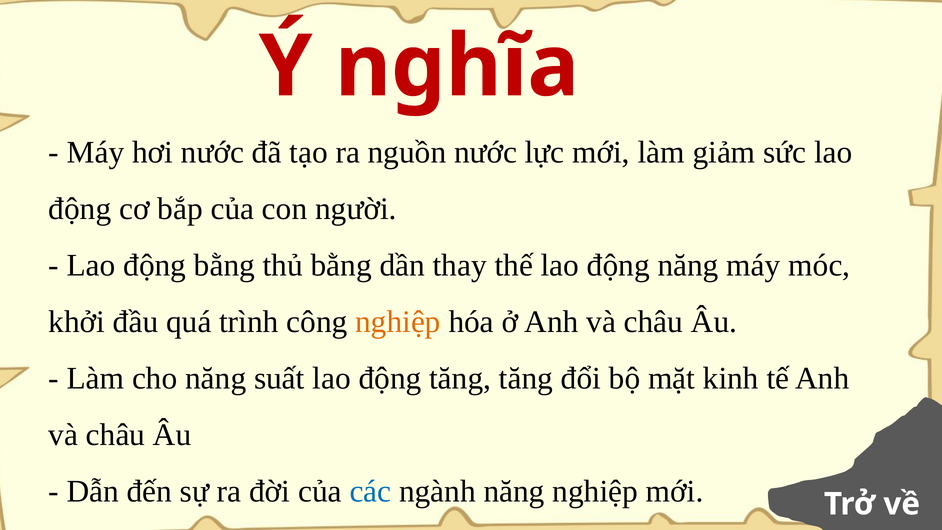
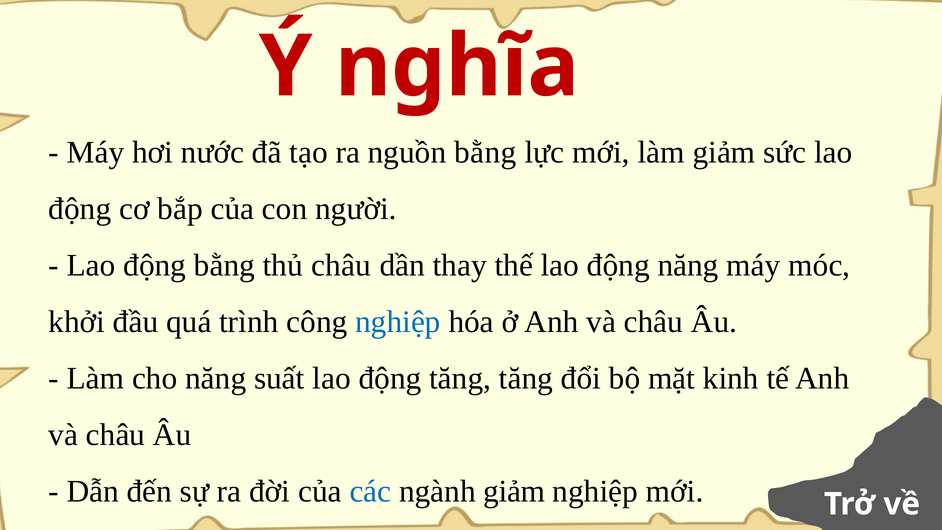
nguồn nước: nước -> bằng
thủ bằng: bằng -> châu
nghiệp at (398, 322) colour: orange -> blue
ngành năng: năng -> giảm
